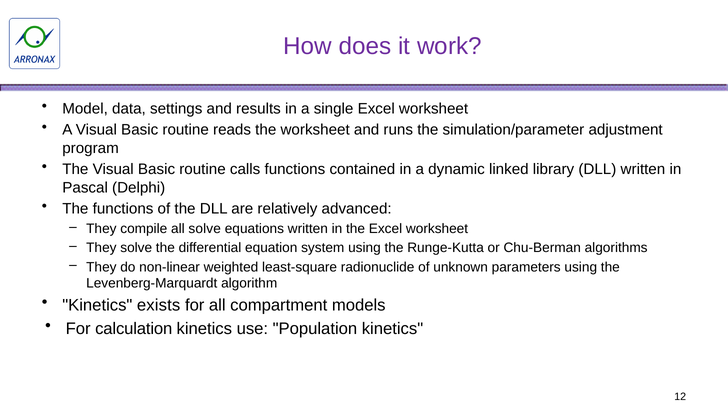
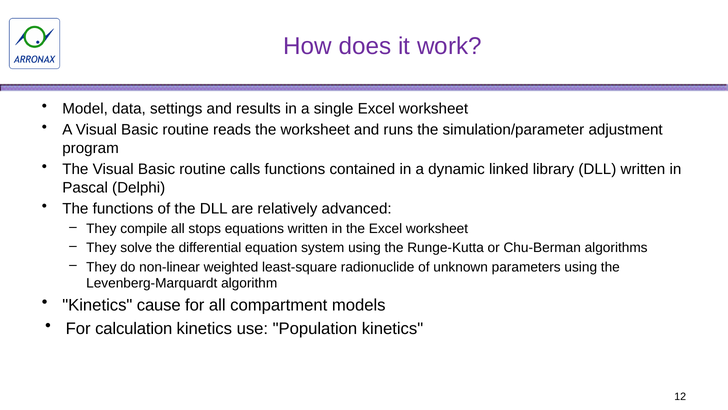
all solve: solve -> stops
exists: exists -> cause
